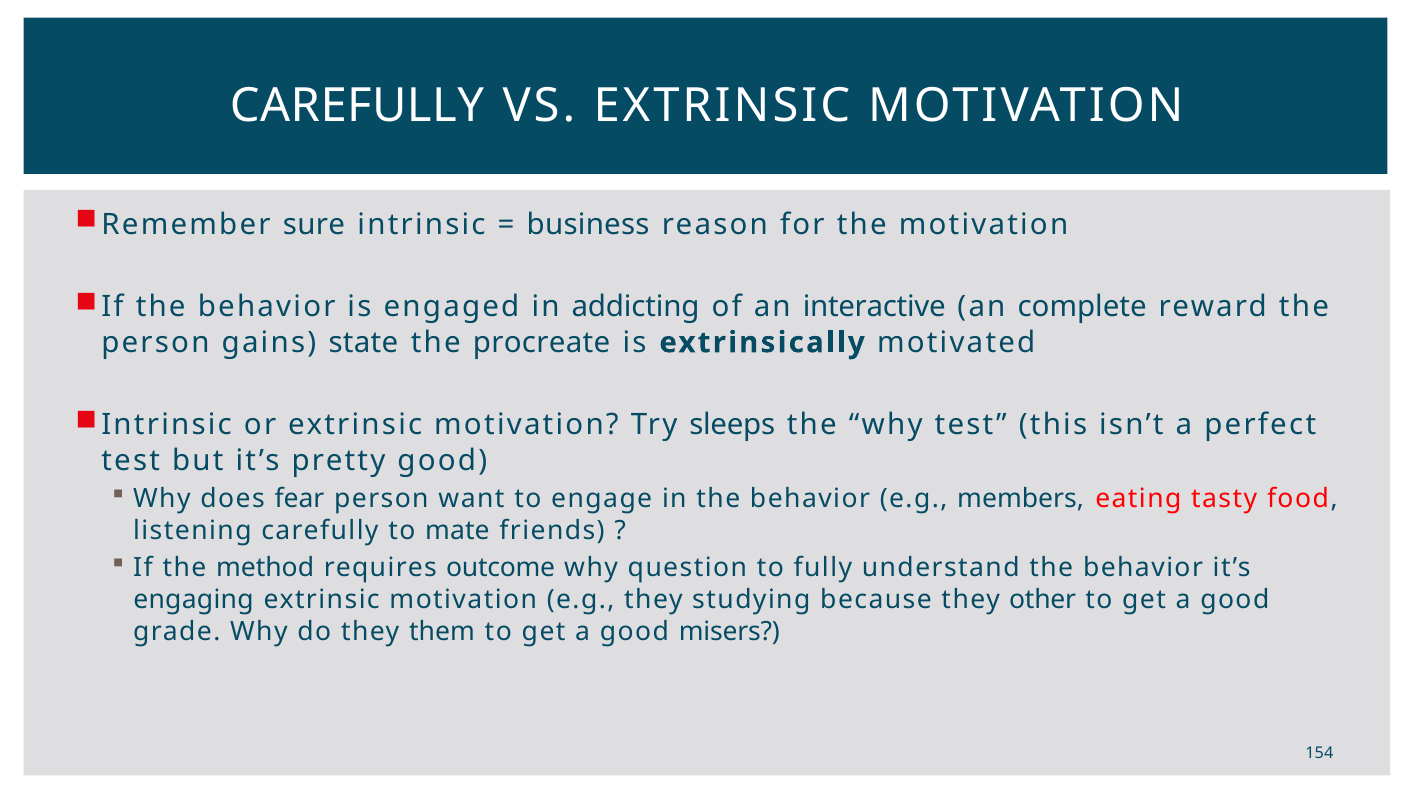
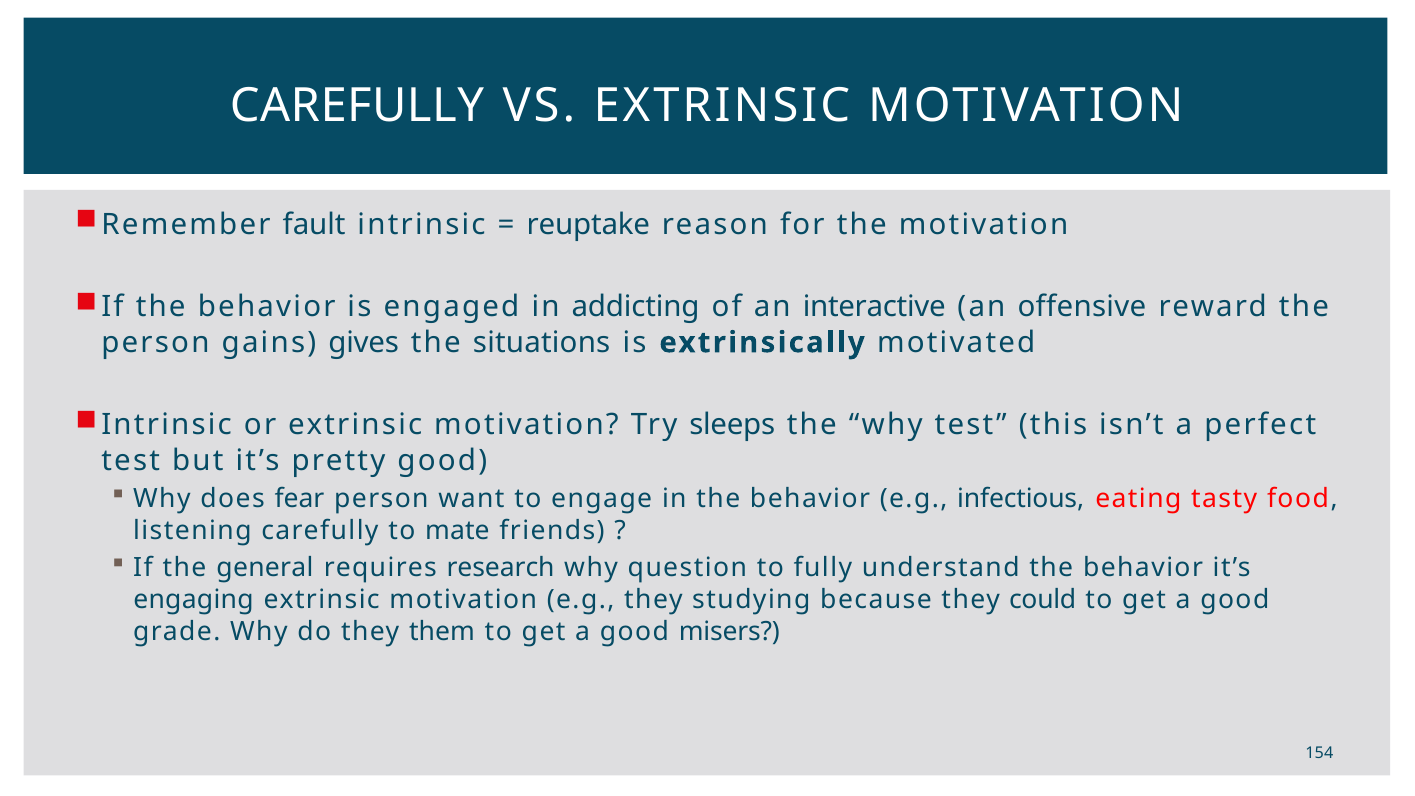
sure: sure -> fault
business: business -> reuptake
complete: complete -> offensive
state: state -> gives
procreate: procreate -> situations
members: members -> infectious
method: method -> general
outcome: outcome -> research
other: other -> could
